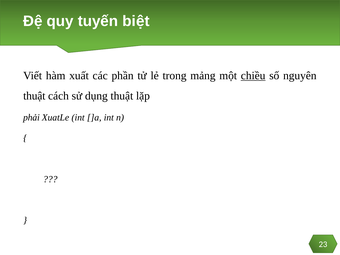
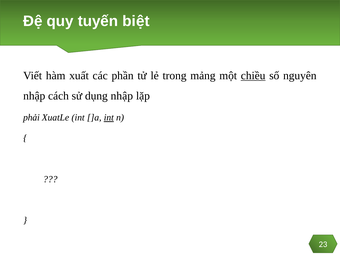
thuật at (34, 96): thuật -> nhập
dụng thuật: thuật -> nhập
int at (109, 118) underline: none -> present
